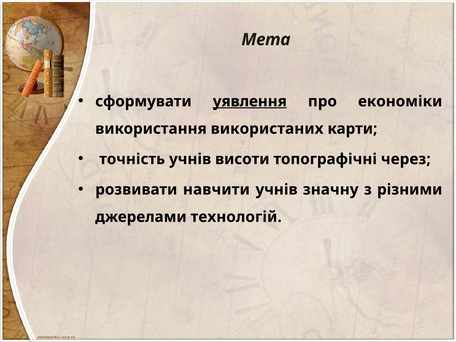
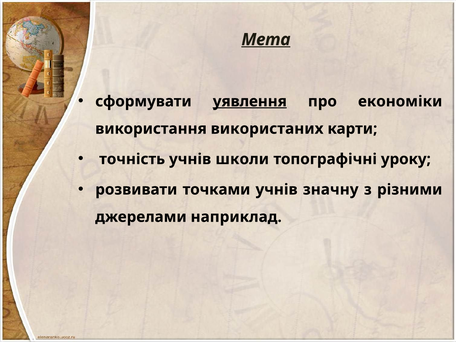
Мета underline: none -> present
висоти: висоти -> школи
через: через -> уроку
навчити: навчити -> точками
технологій: технологій -> наприклад
